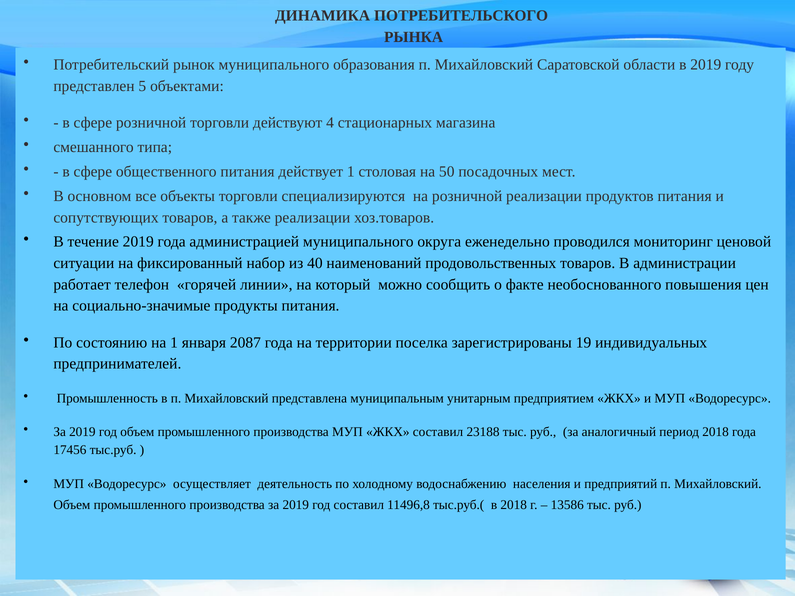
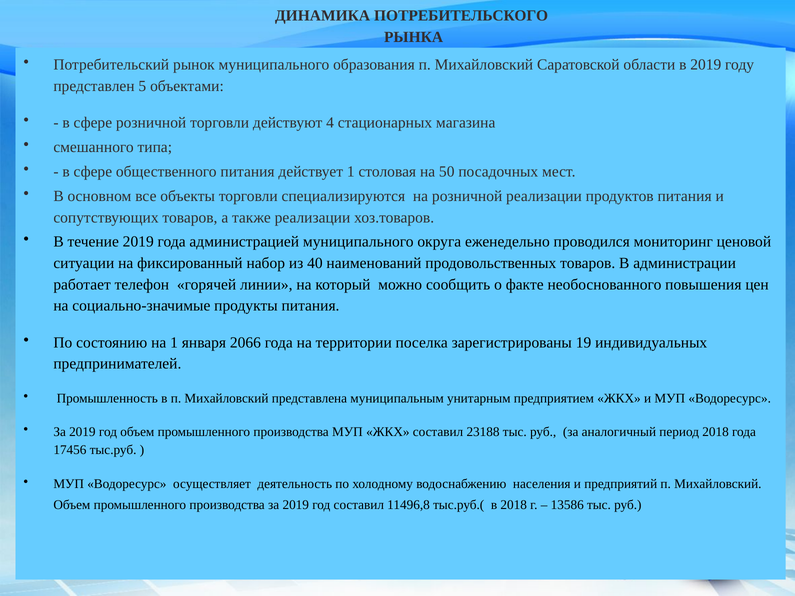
2087: 2087 -> 2066
